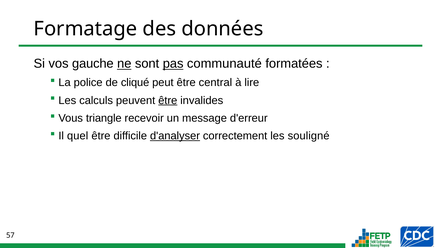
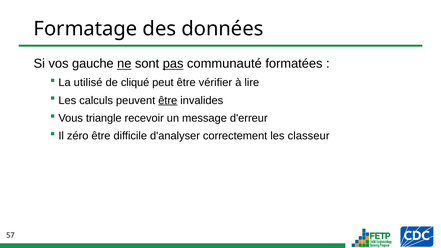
police: police -> utilisé
central: central -> vérifier
quel: quel -> zéro
d'analyser underline: present -> none
souligné: souligné -> classeur
